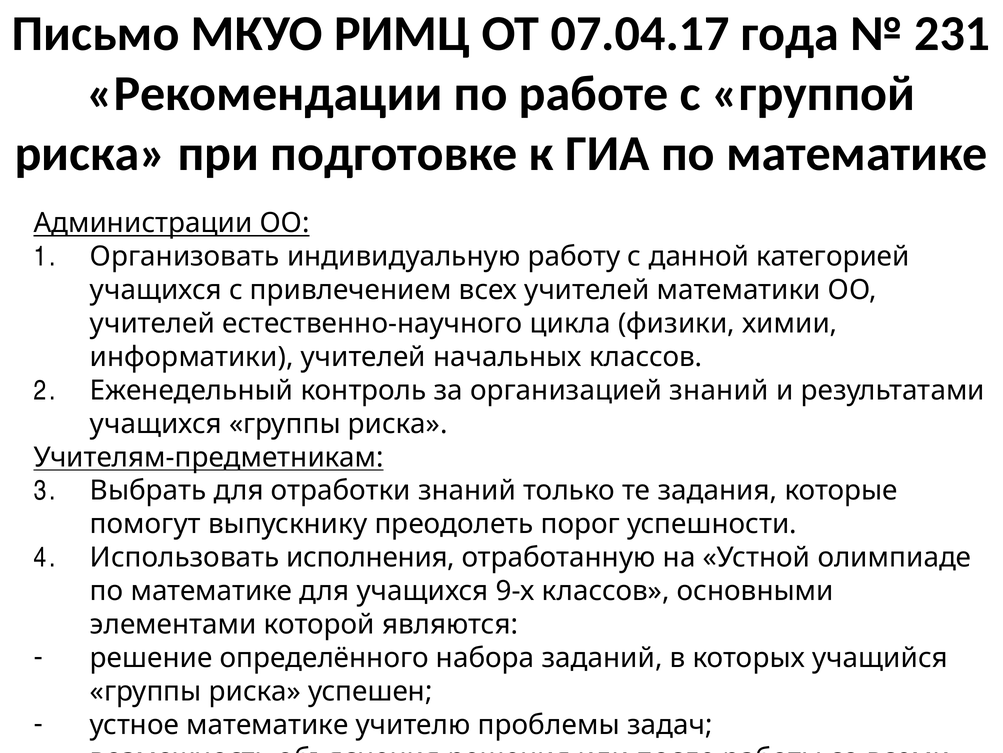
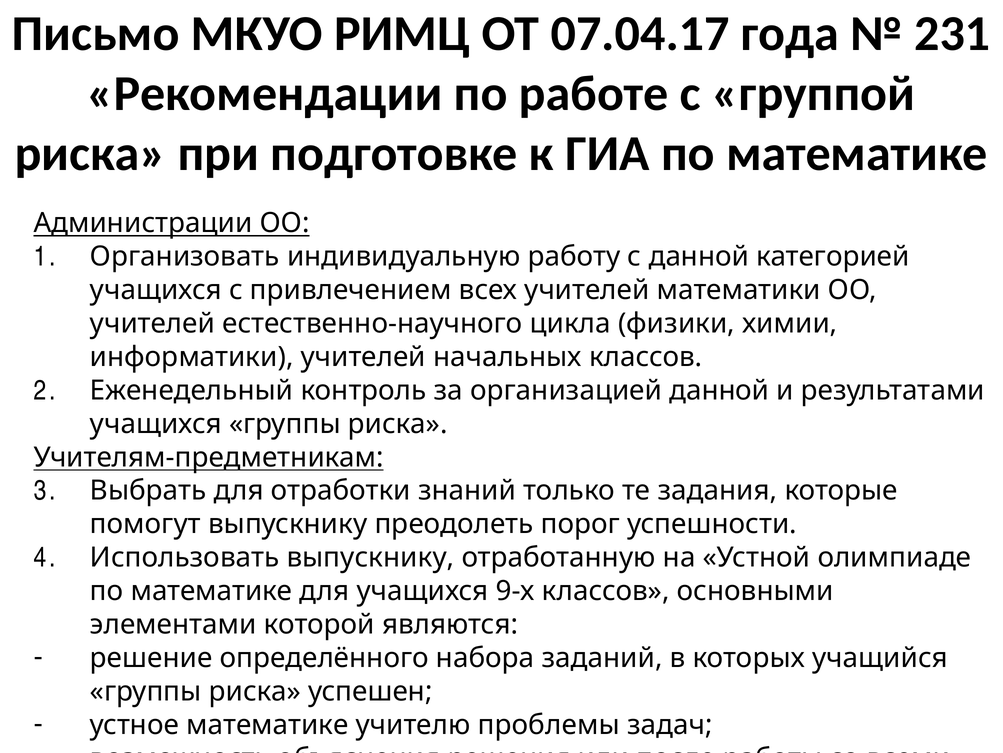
организацией знаний: знаний -> данной
Использовать исполнения: исполнения -> выпускнику
